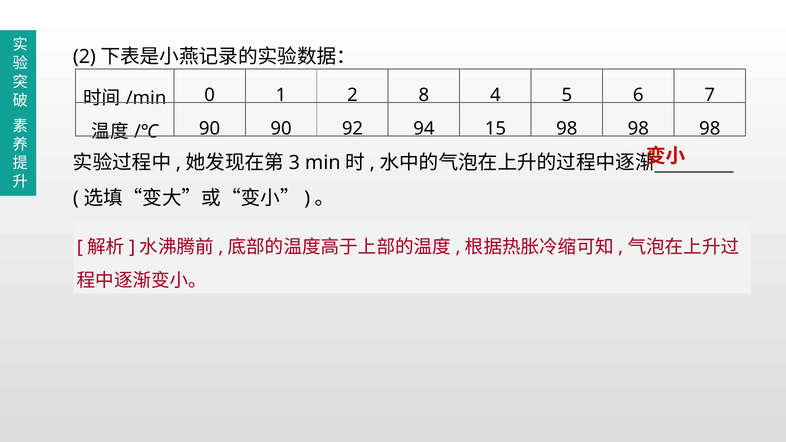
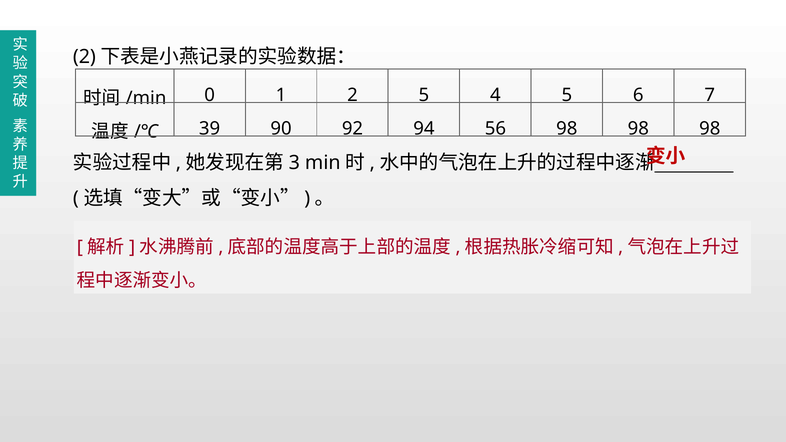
2 8: 8 -> 5
90 at (210, 129): 90 -> 39
15: 15 -> 56
